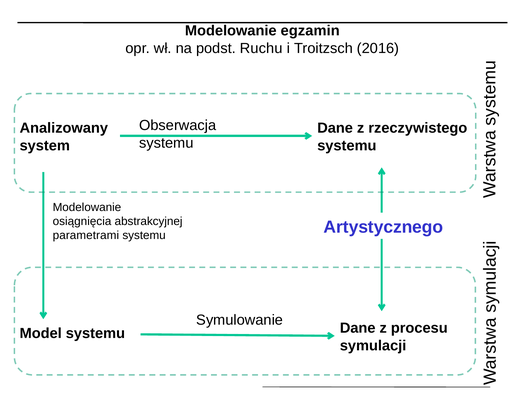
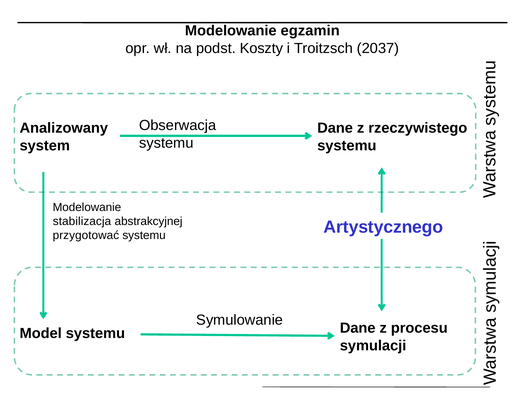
Ruchu: Ruchu -> Koszty
2016: 2016 -> 2037
osiągnięcia: osiągnięcia -> stabilizacja
parametrami: parametrami -> przygotować
